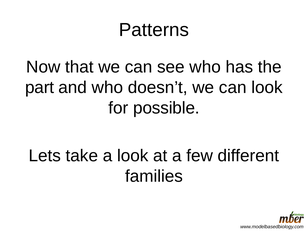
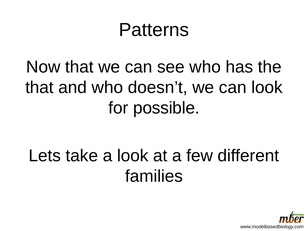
part at (40, 87): part -> that
